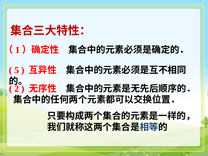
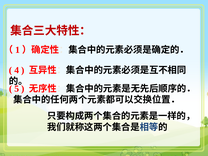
5: 5 -> 4
2: 2 -> 5
